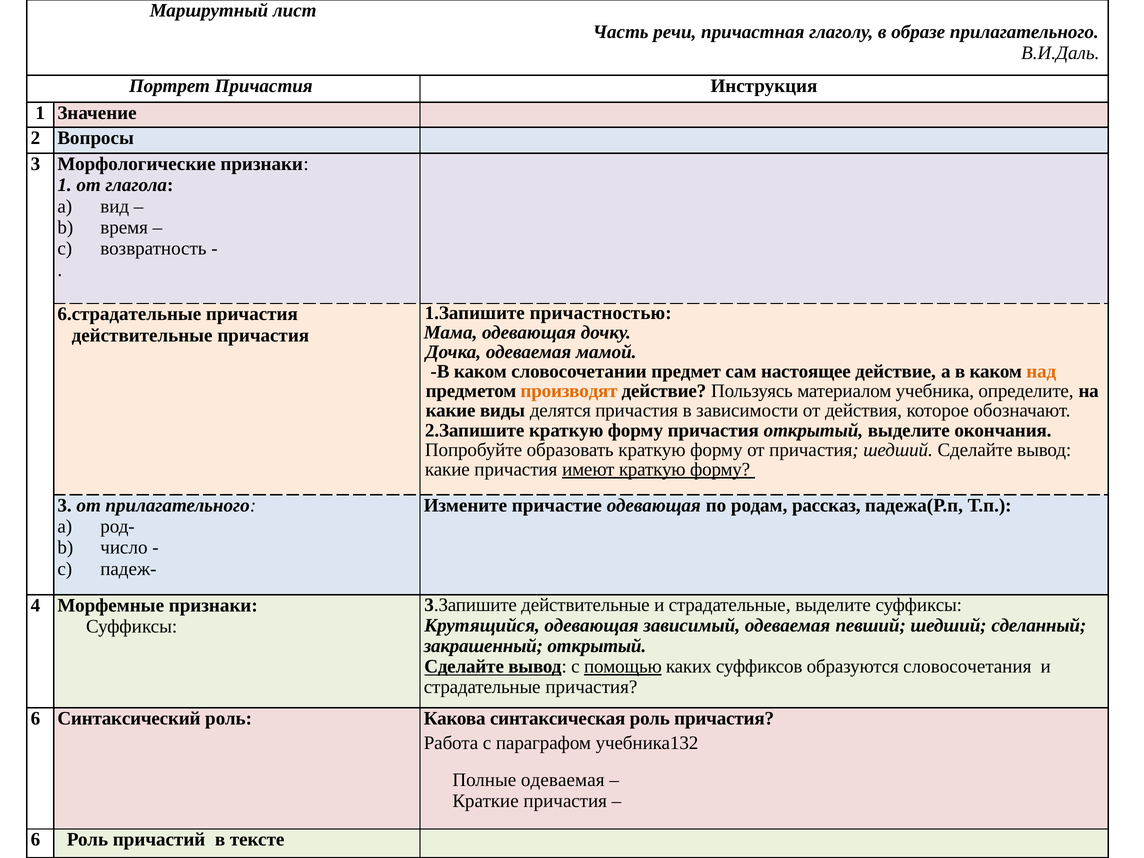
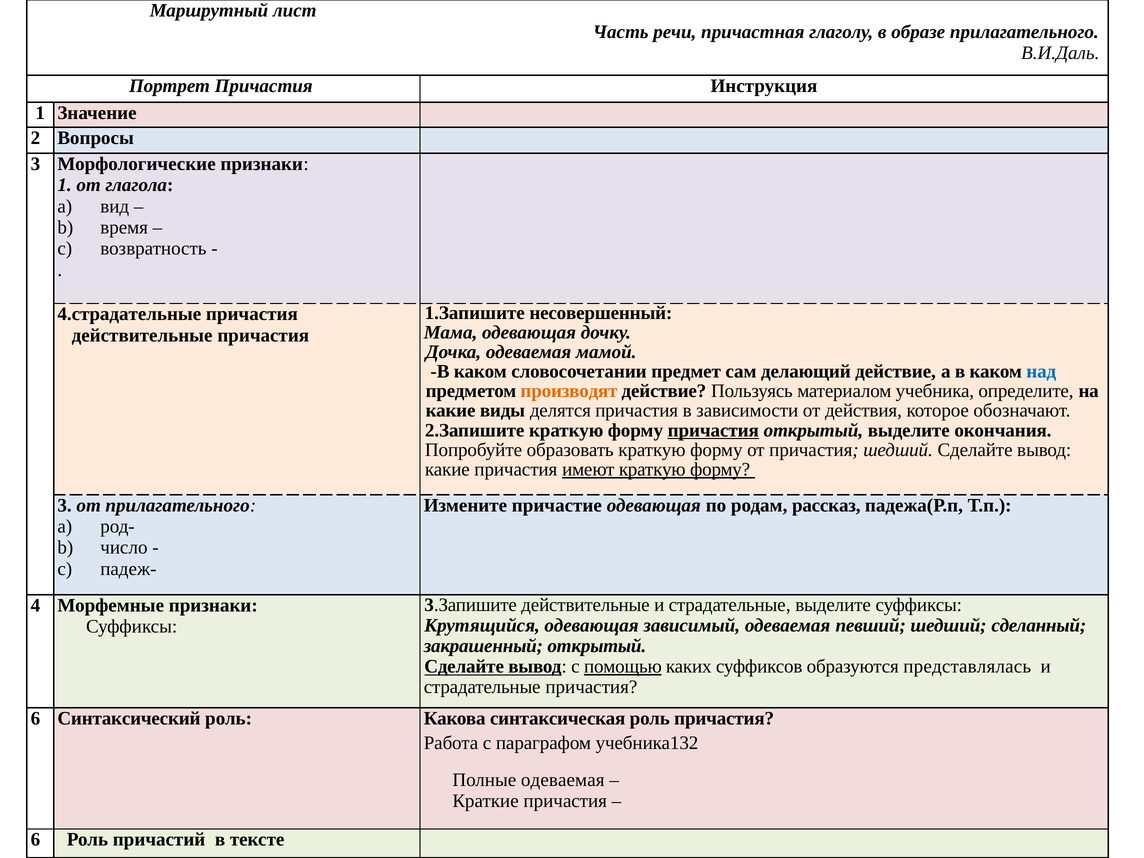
причастностью: причастностью -> несовершенный
6.страдательные: 6.страдательные -> 4.страдательные
настоящее: настоящее -> делающий
над colour: orange -> blue
причастия at (713, 430) underline: none -> present
словосочетания: словосочетания -> представлялась
